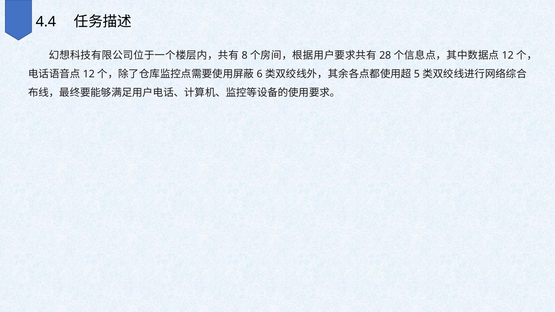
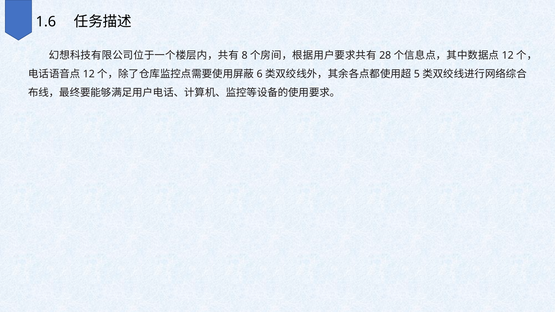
4.4: 4.4 -> 1.6
